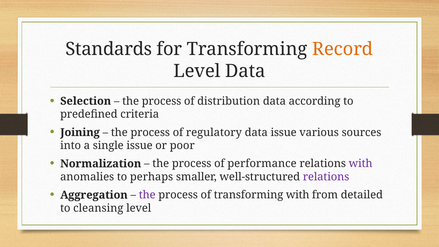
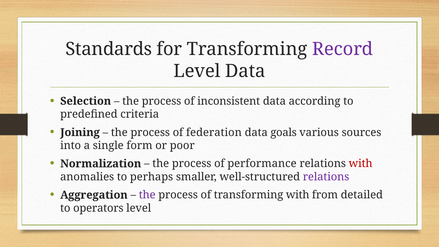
Record colour: orange -> purple
distribution: distribution -> inconsistent
regulatory: regulatory -> federation
data issue: issue -> goals
single issue: issue -> form
with at (361, 164) colour: purple -> red
cleansing: cleansing -> operators
